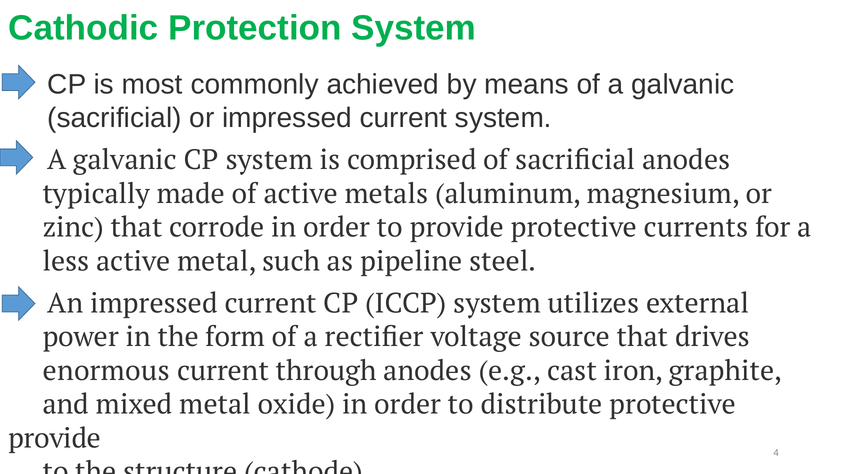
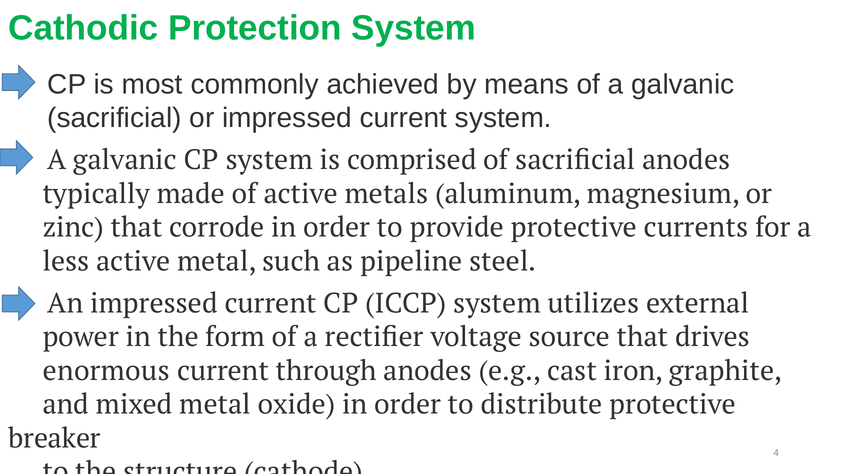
provide at (55, 439): provide -> breaker
